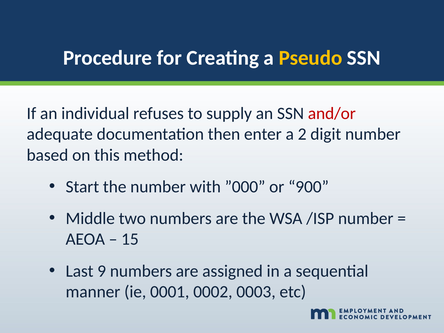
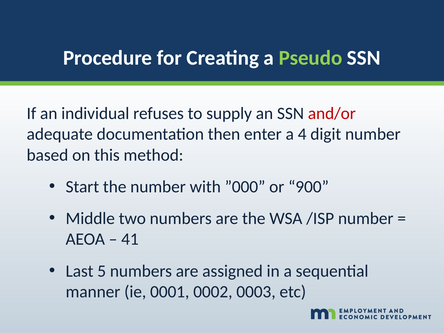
Pseudo colour: yellow -> light green
2: 2 -> 4
15: 15 -> 41
9: 9 -> 5
